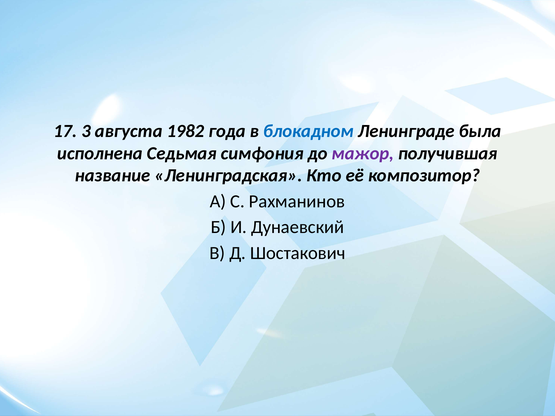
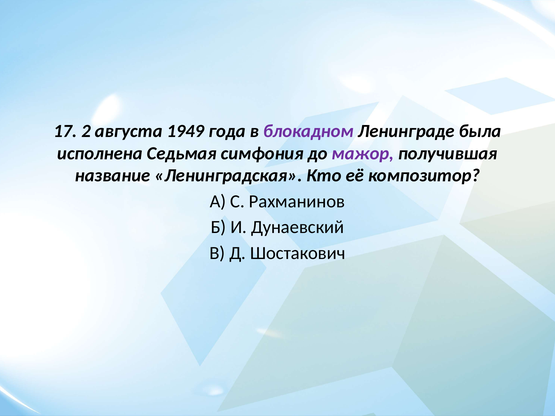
3: 3 -> 2
1982: 1982 -> 1949
блокадном colour: blue -> purple
